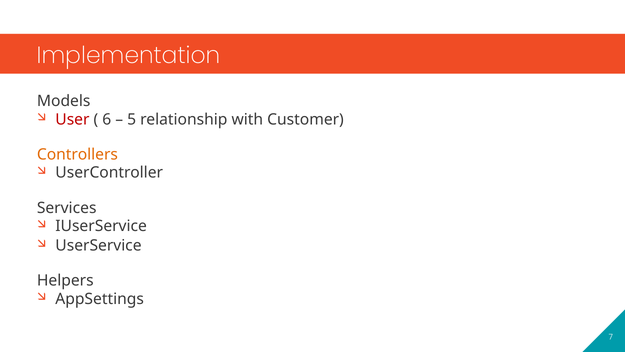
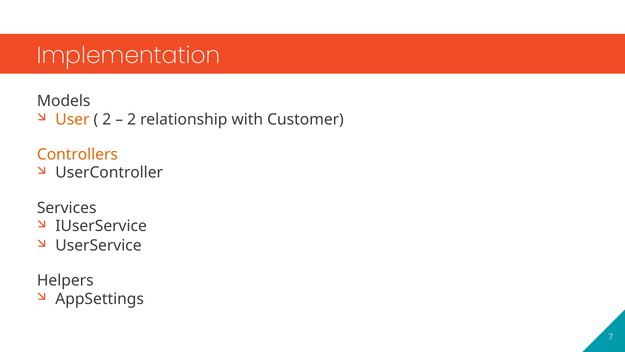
User colour: red -> orange
6 at (107, 119): 6 -> 2
5 at (132, 119): 5 -> 2
